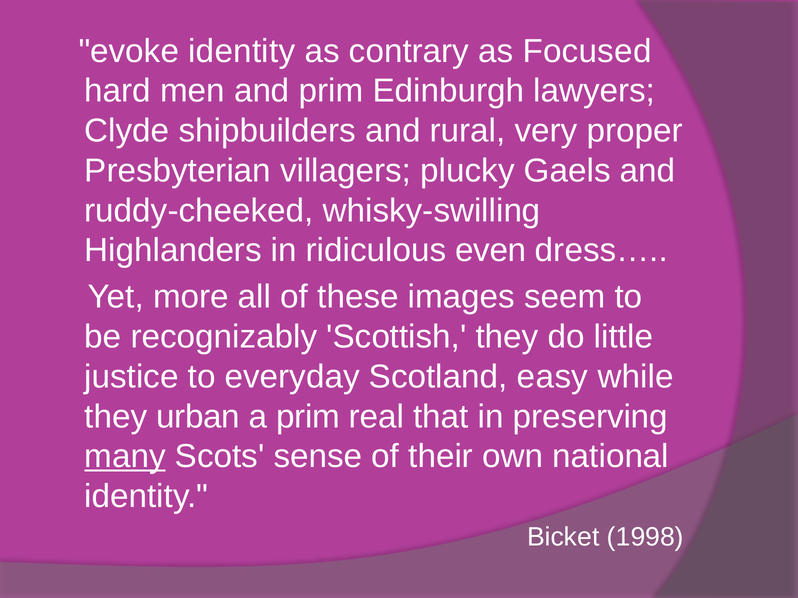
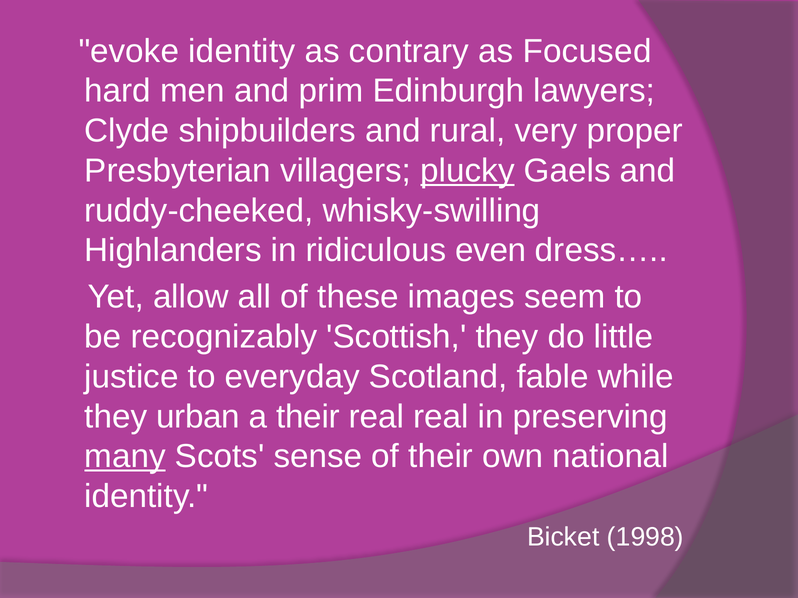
plucky underline: none -> present
more: more -> allow
easy: easy -> fable
a prim: prim -> their
real that: that -> real
